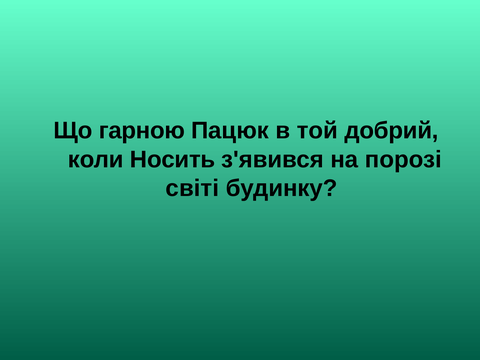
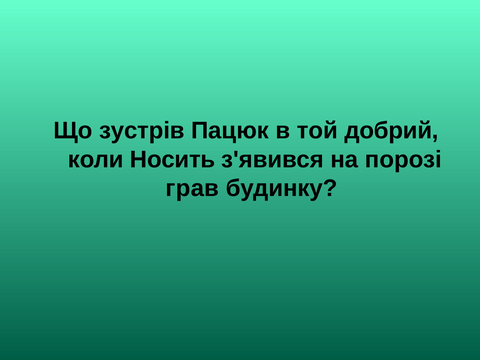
гарною: гарною -> зустрів
світі: світі -> грав
